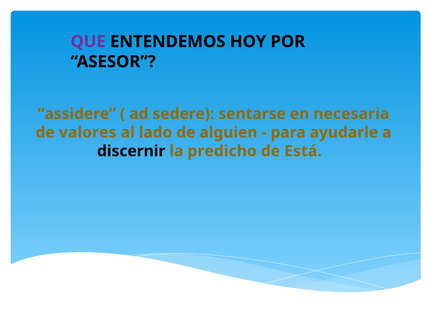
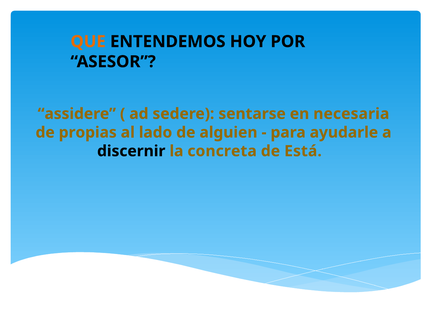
QUE colour: purple -> orange
valores: valores -> propias
predicho: predicho -> concreta
